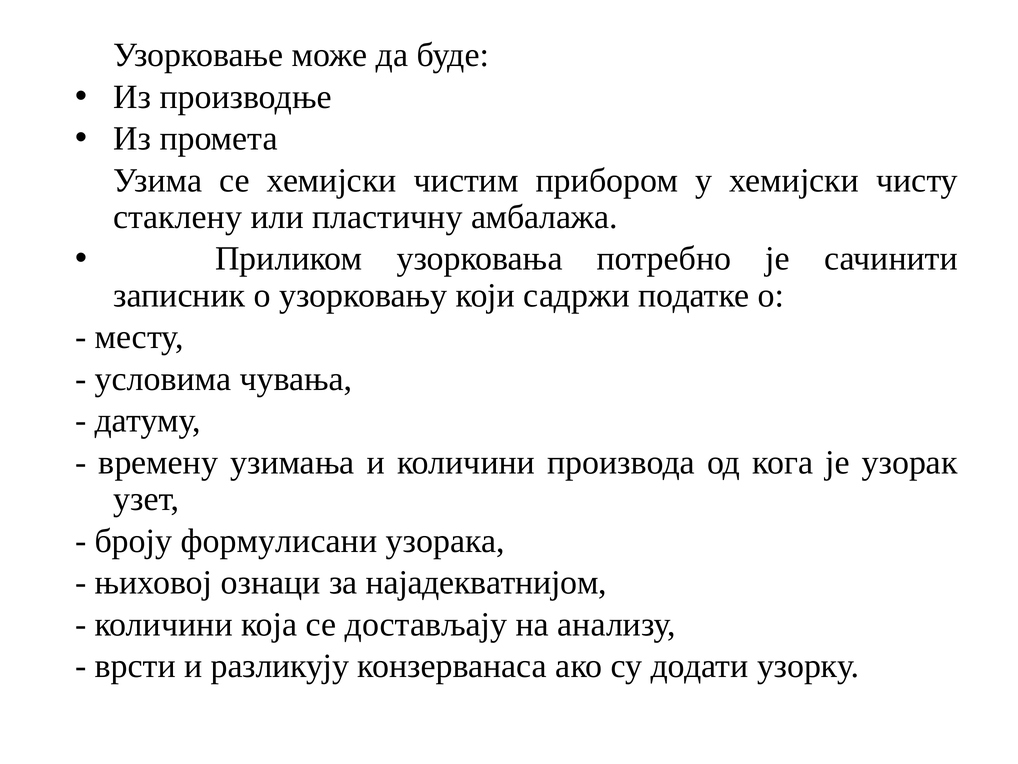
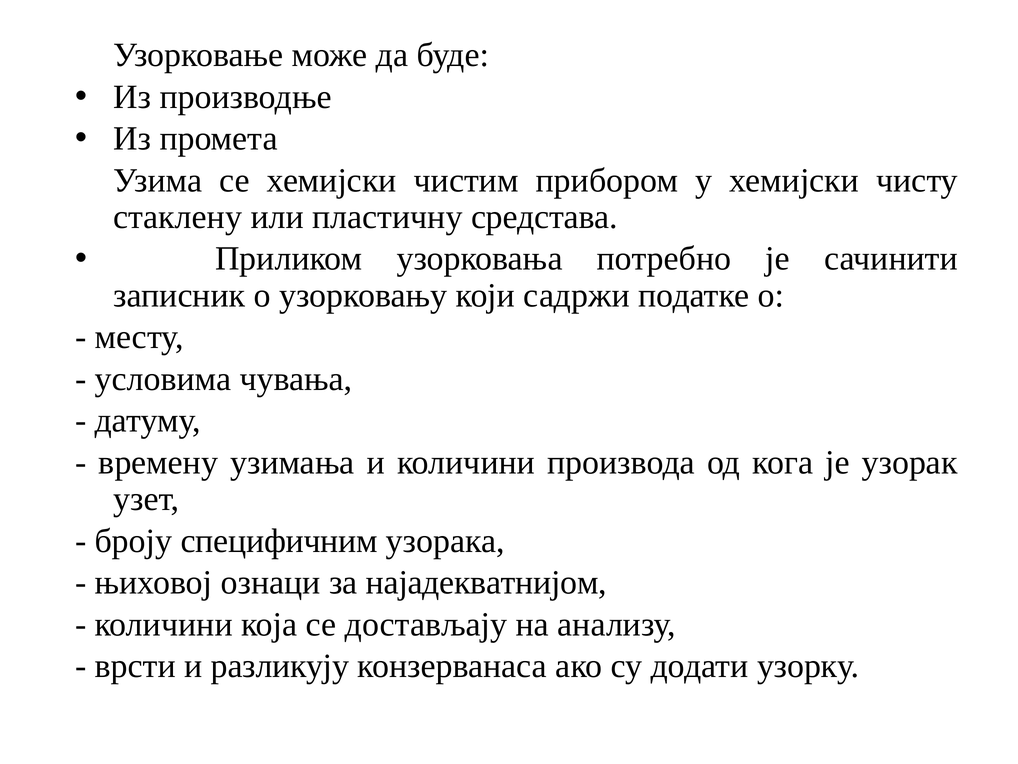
амбалажа: амбалажа -> средстава
формулисани: формулисани -> специфичним
